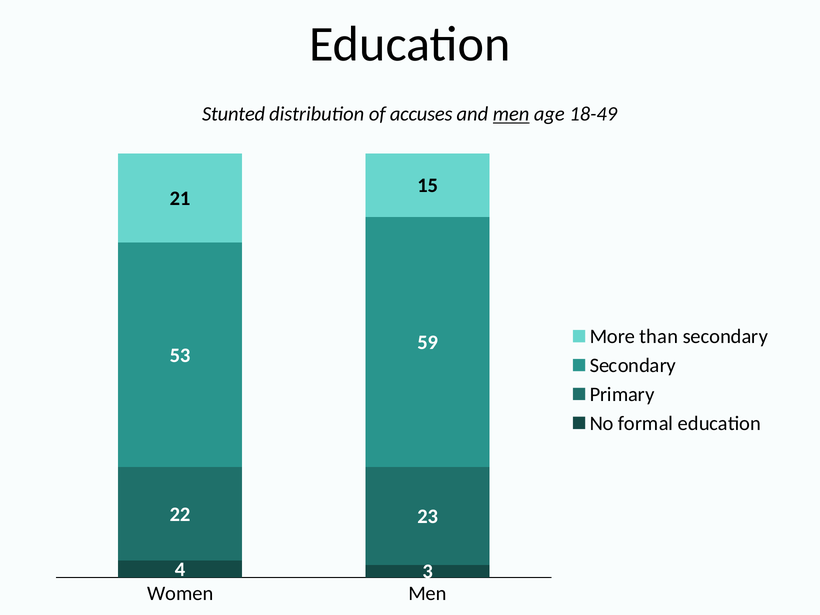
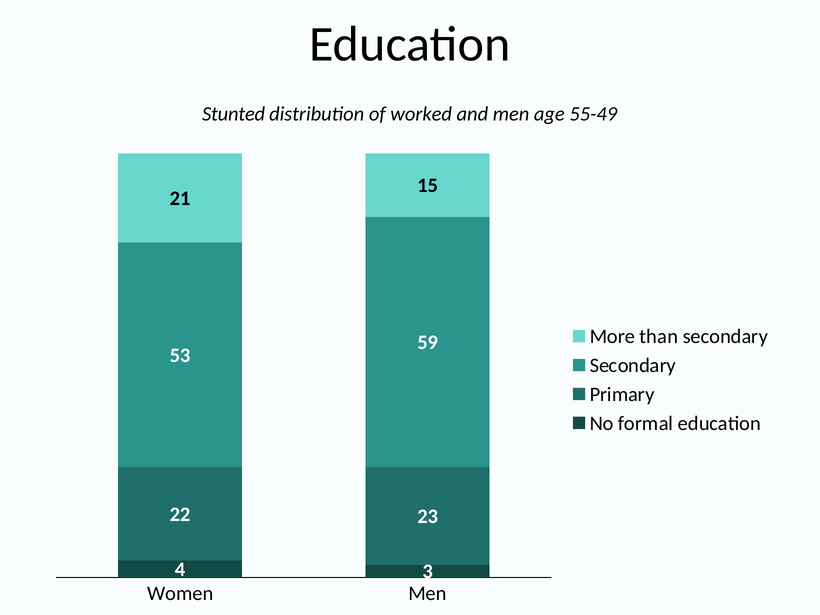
accuses: accuses -> worked
men at (511, 114) underline: present -> none
18-49: 18-49 -> 55-49
